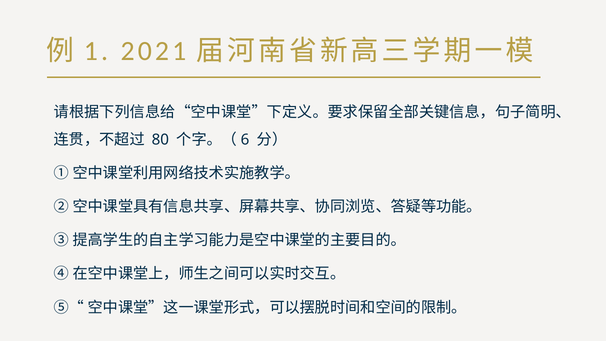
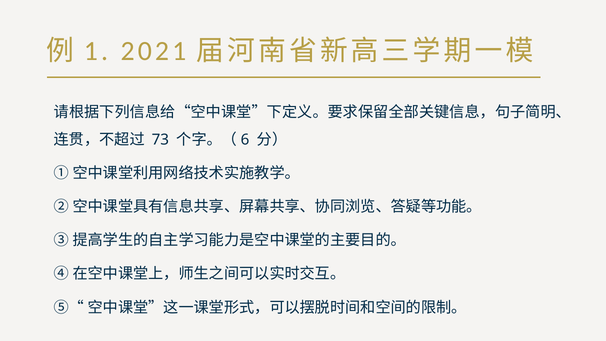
80: 80 -> 73
